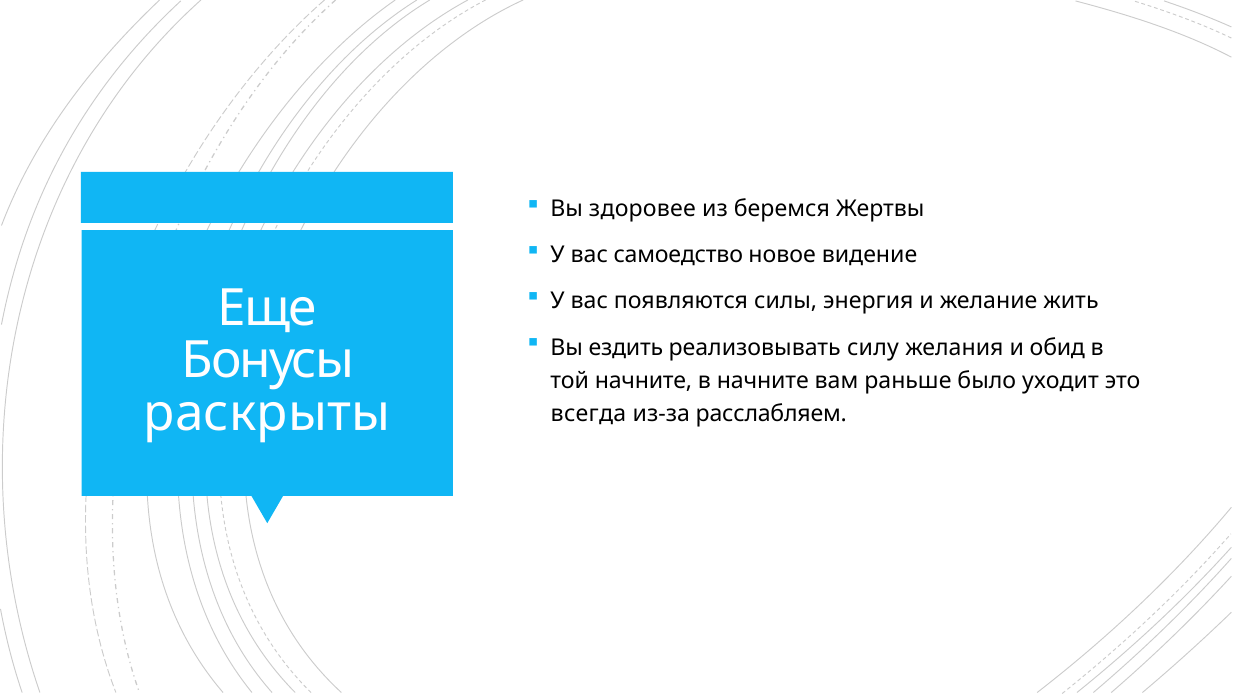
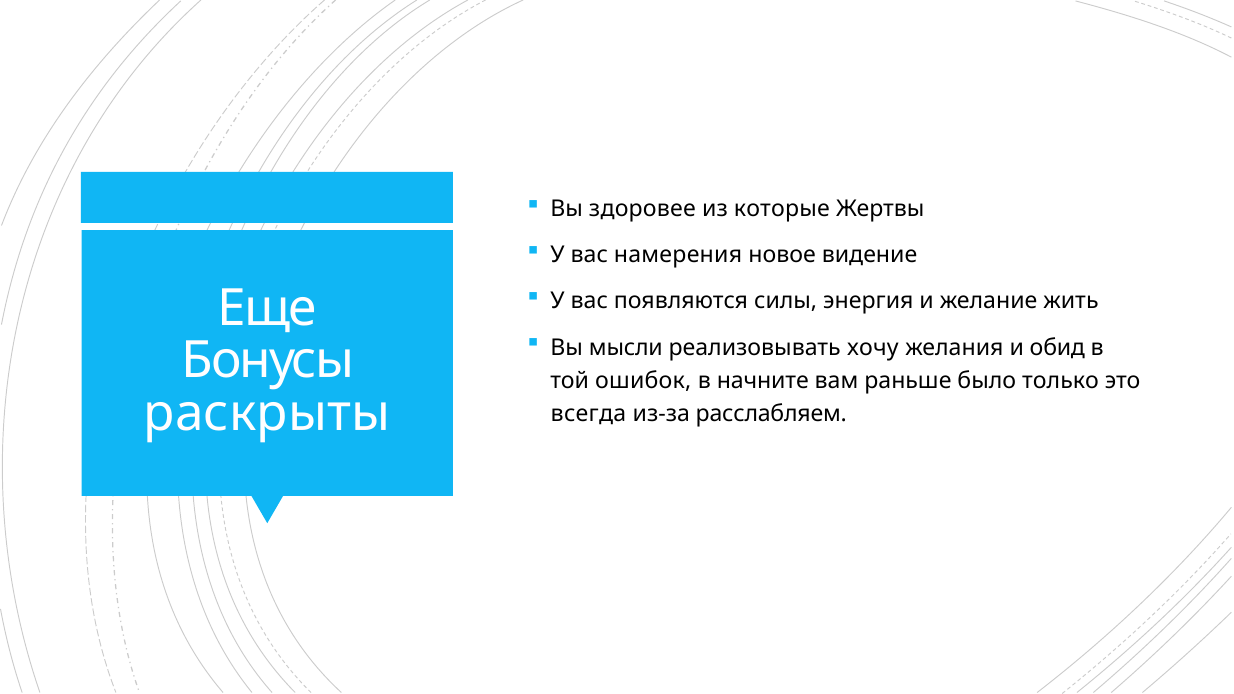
беремся: беремся -> которые
самоедство: самоедство -> намерения
ездить: ездить -> мысли
силу: силу -> хочу
той начните: начните -> ошибок
уходит: уходит -> только
